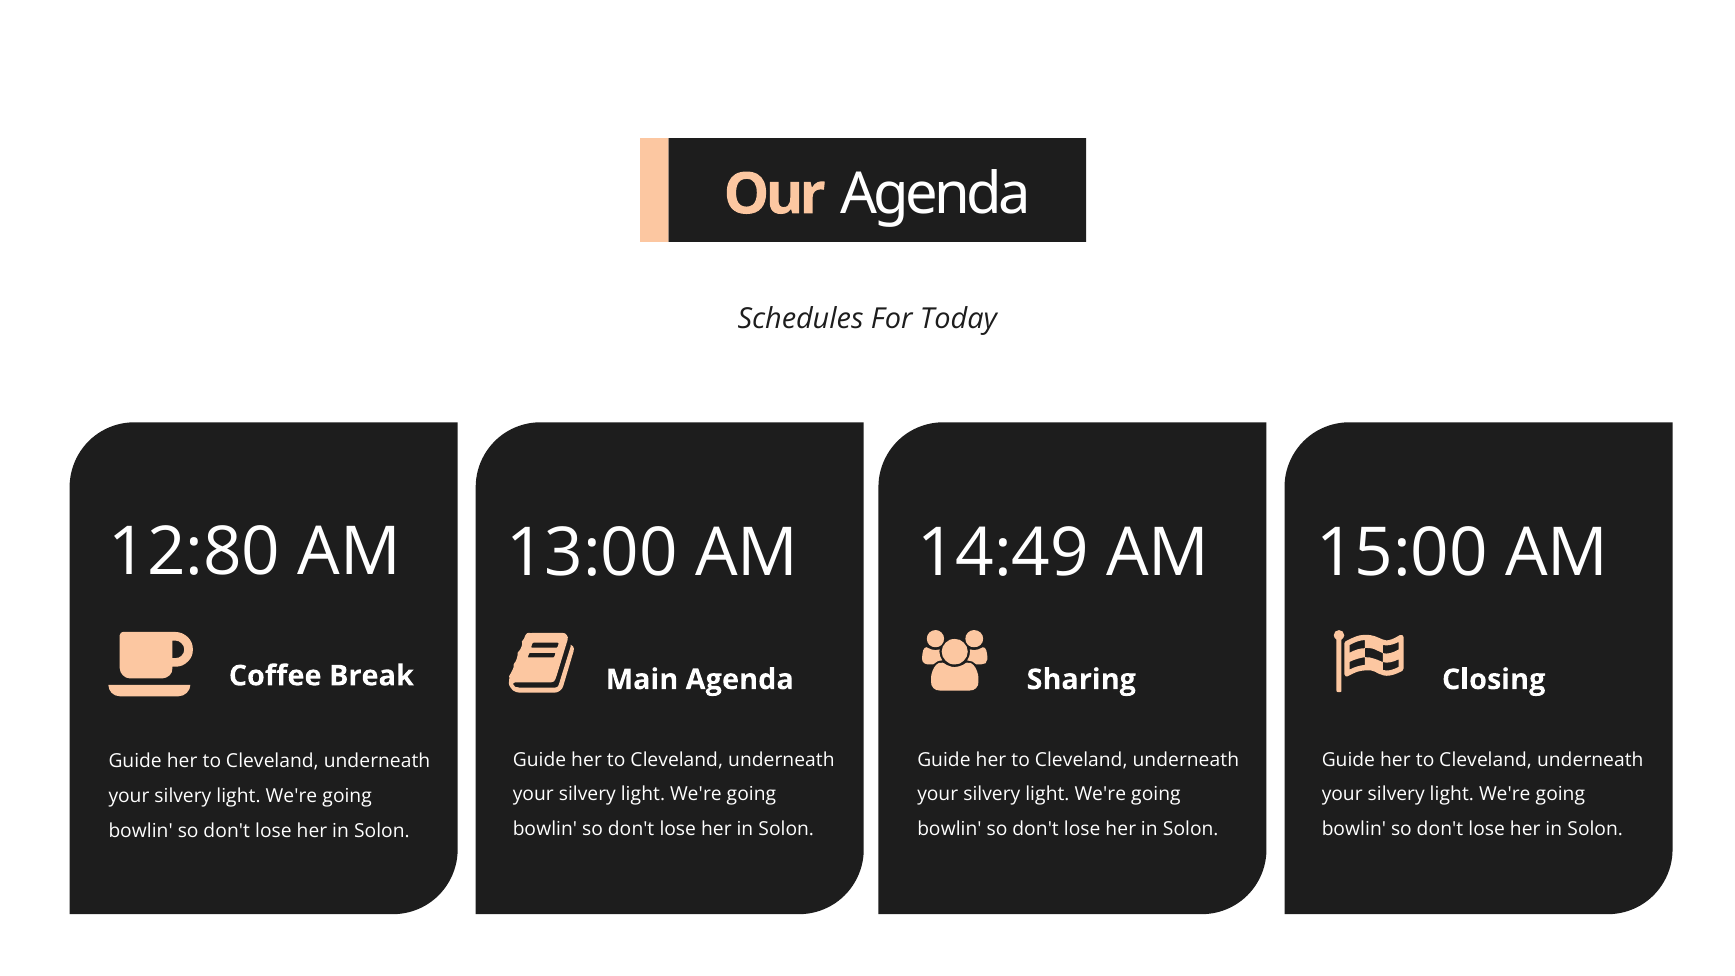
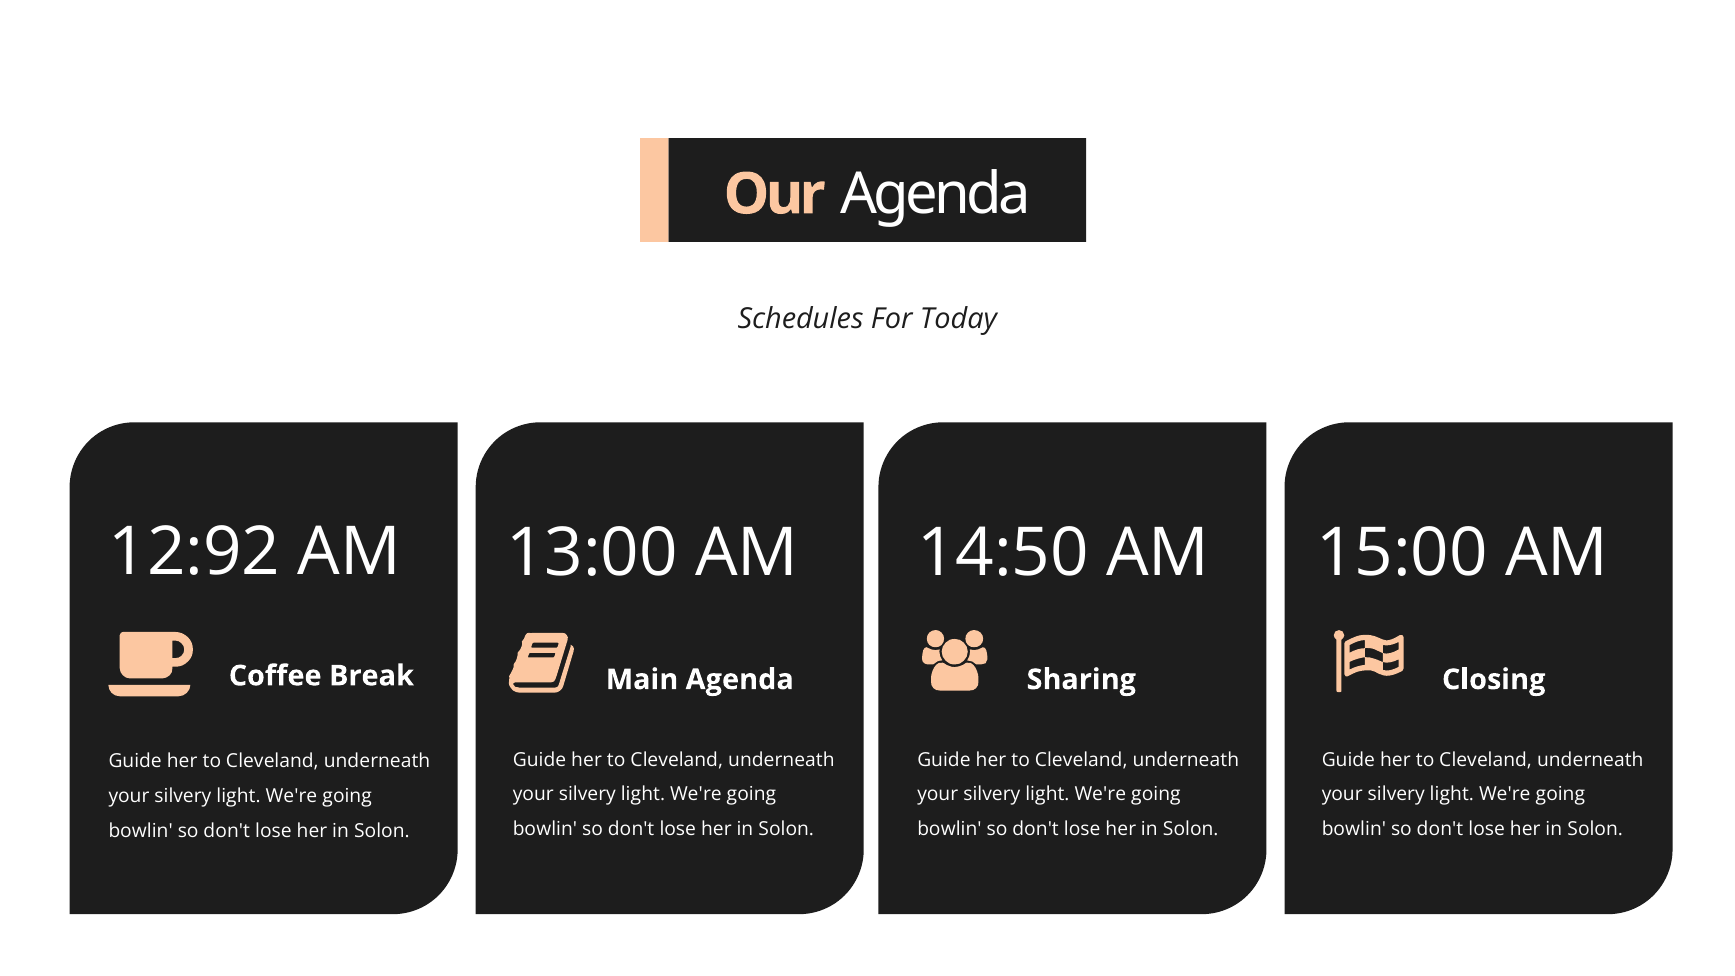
12:80: 12:80 -> 12:92
14:49: 14:49 -> 14:50
